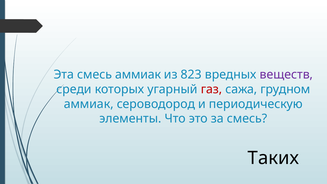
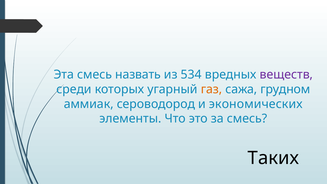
смесь аммиак: аммиак -> назвать
823: 823 -> 534
газ colour: red -> orange
периодическую: периодическую -> экономических
